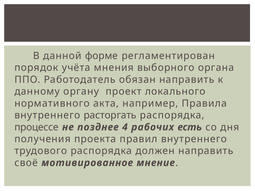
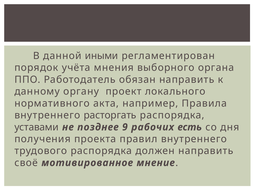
форме: форме -> иными
процессе: процессе -> уставами
4: 4 -> 9
